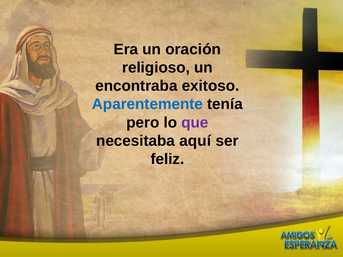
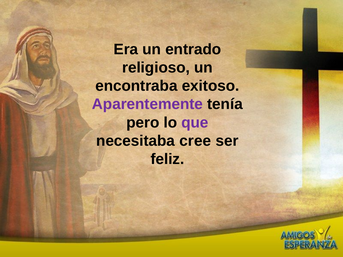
oración: oración -> entrado
Aparentemente colour: blue -> purple
aquí: aquí -> cree
